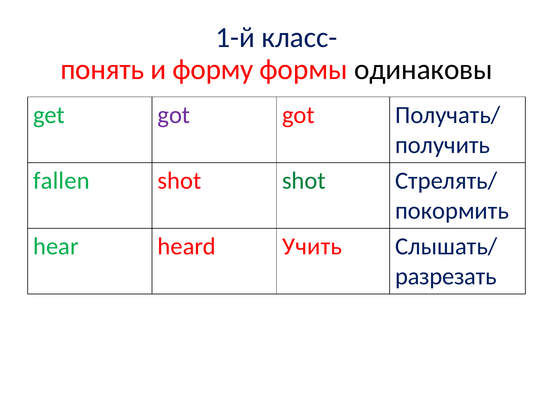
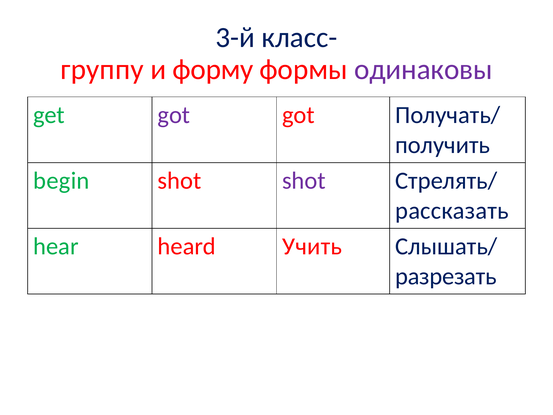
1-й: 1-й -> 3-й
понять: понять -> группу
одинаковы colour: black -> purple
fallen: fallen -> begin
shot at (304, 180) colour: green -> purple
покормить: покормить -> рассказать
